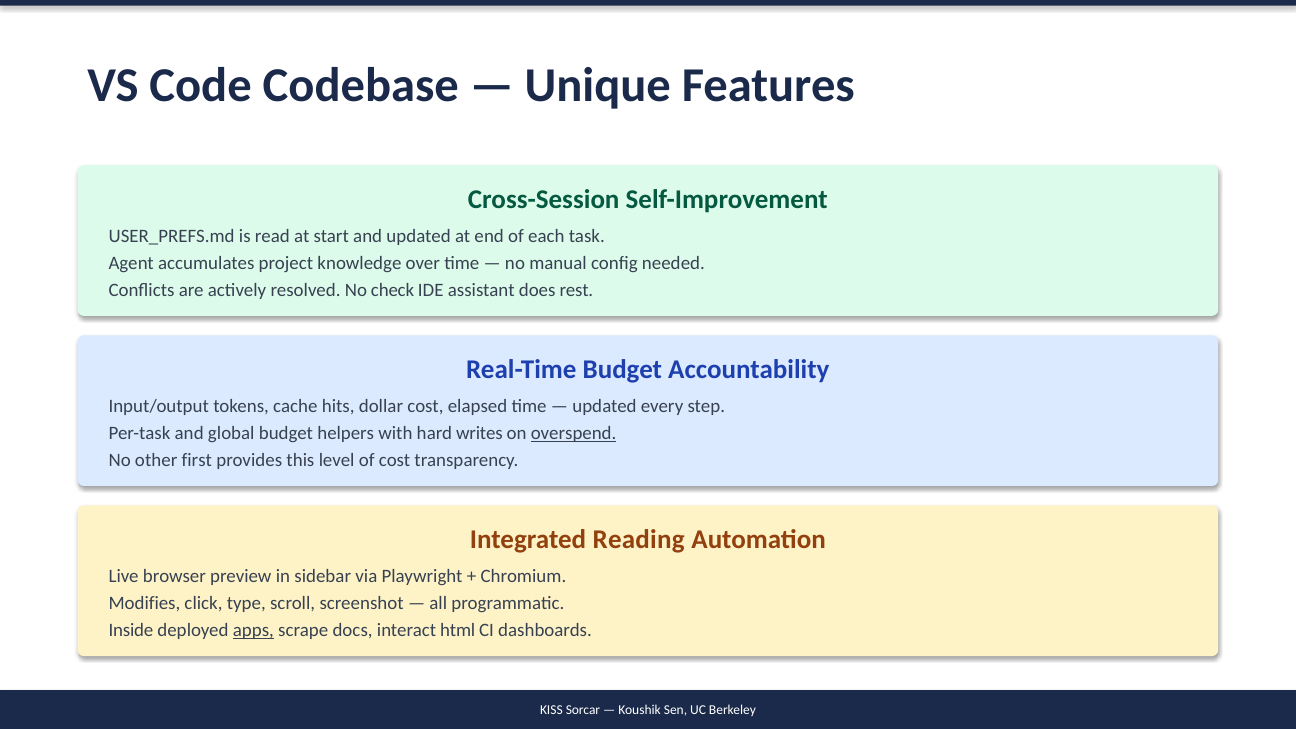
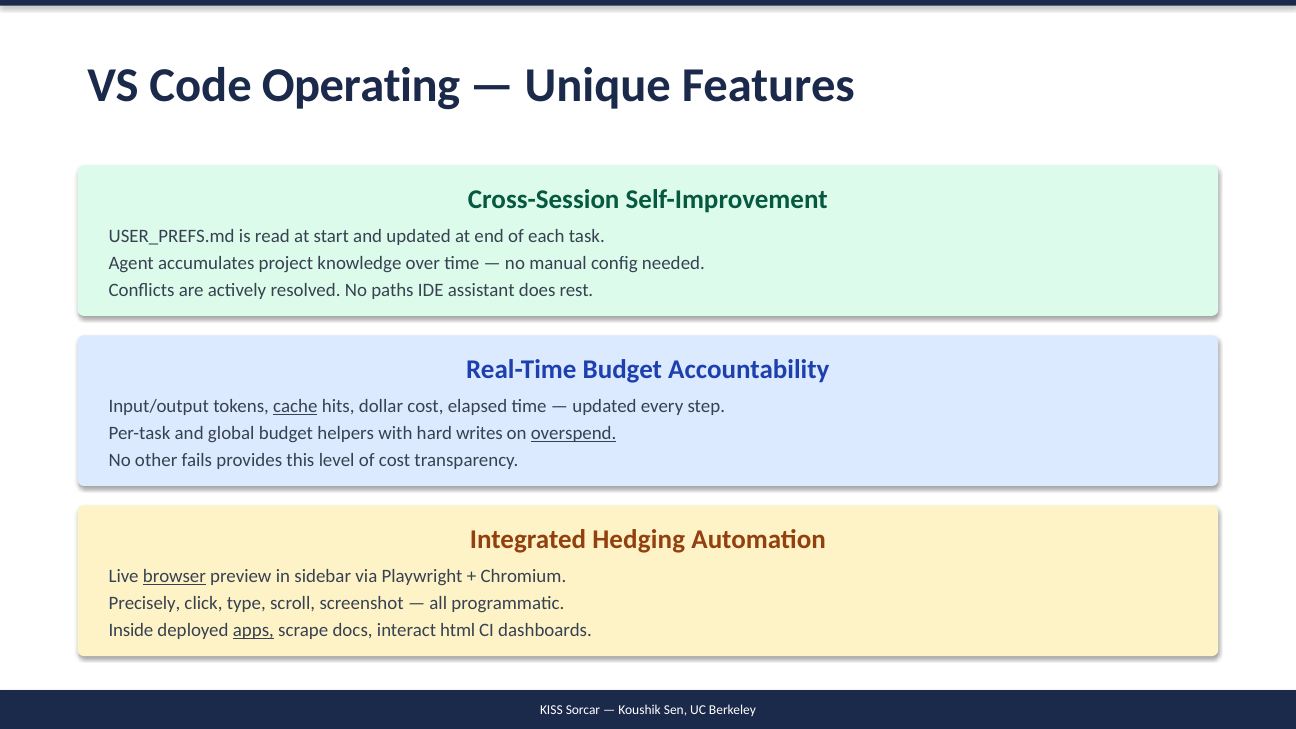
Codebase: Codebase -> Operating
check: check -> paths
cache underline: none -> present
first: first -> fails
Reading: Reading -> Hedging
browser underline: none -> present
Modifies: Modifies -> Precisely
